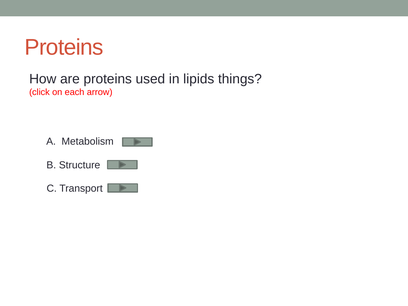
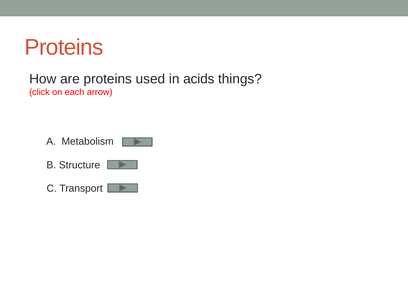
lipids: lipids -> acids
